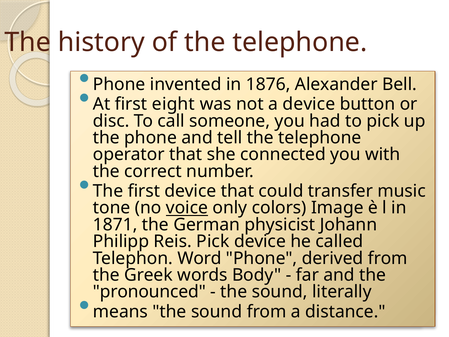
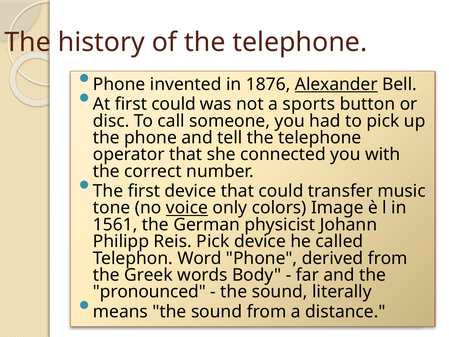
Alexander underline: none -> present
first eight: eight -> could
a device: device -> sports
1871: 1871 -> 1561
